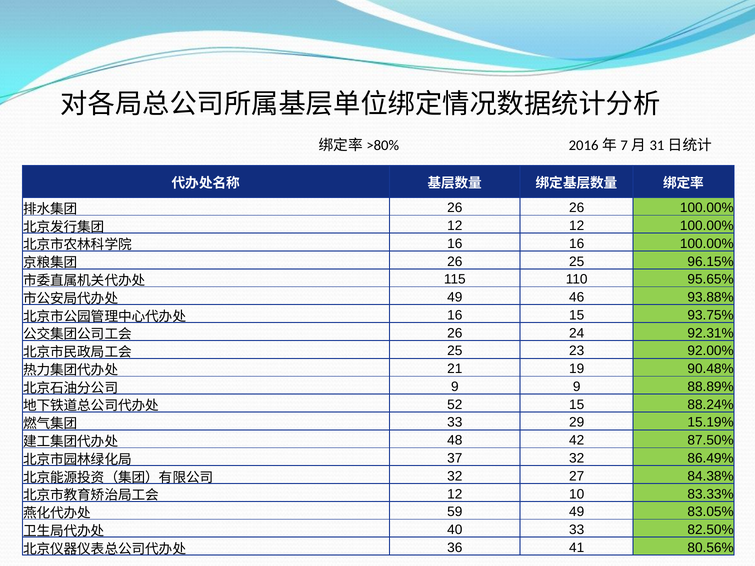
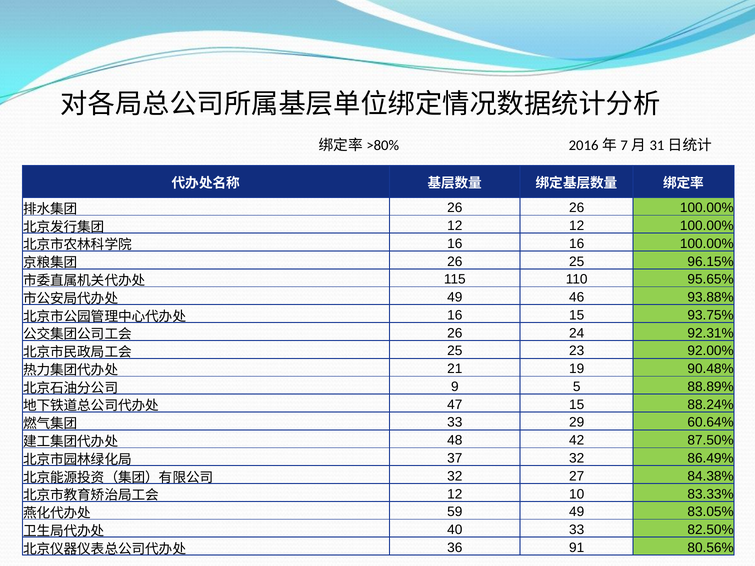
9 9: 9 -> 5
52: 52 -> 47
15.19%: 15.19% -> 60.64%
41: 41 -> 91
